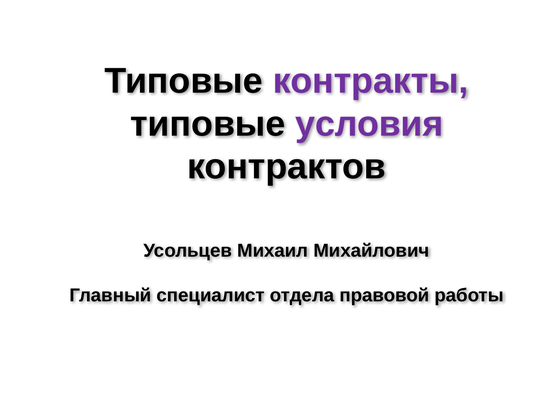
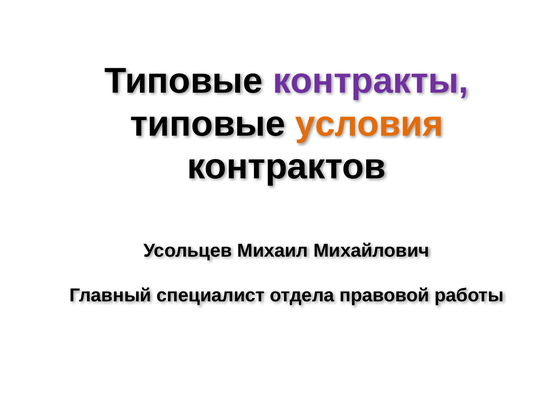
условия colour: purple -> orange
